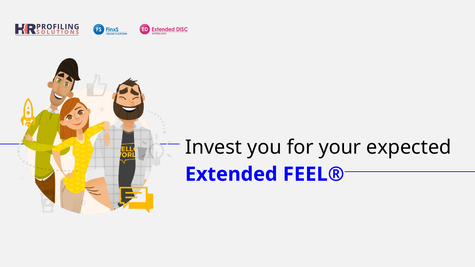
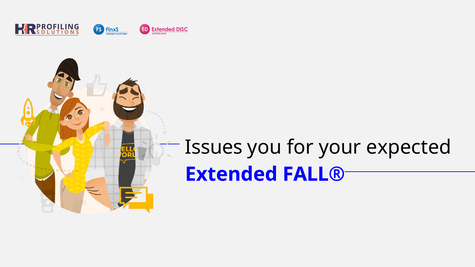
Invest: Invest -> Issues
FEEL®: FEEL® -> FALL®
